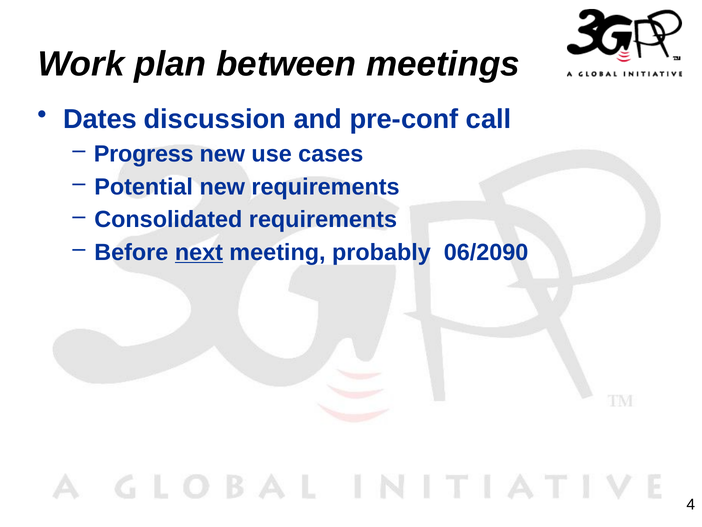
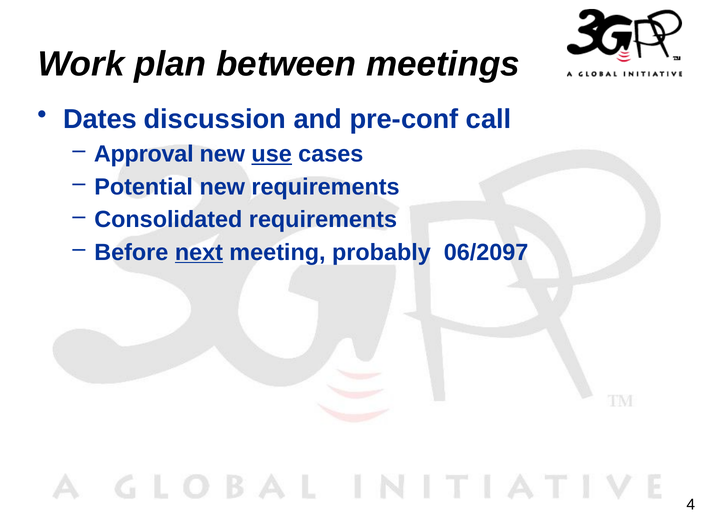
Progress: Progress -> Approval
use underline: none -> present
06/2090: 06/2090 -> 06/2097
